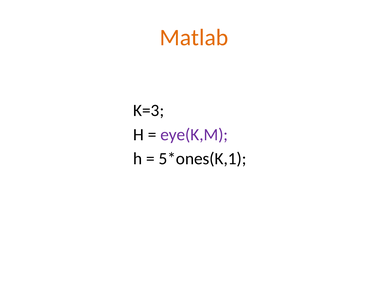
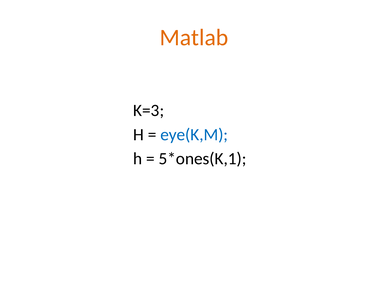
eye(K,M colour: purple -> blue
